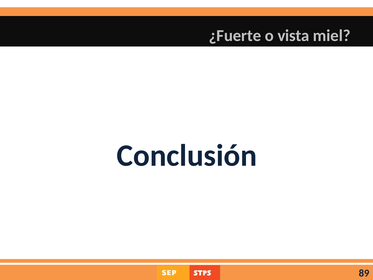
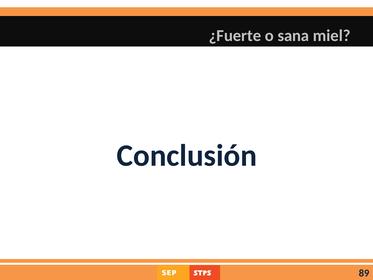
vista: vista -> sana
